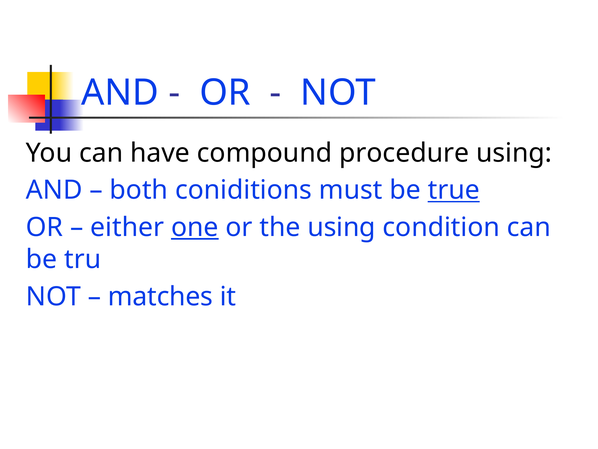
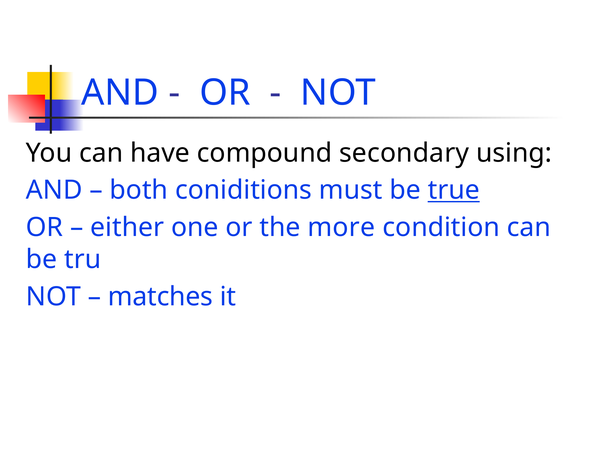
procedure: procedure -> secondary
one underline: present -> none
the using: using -> more
